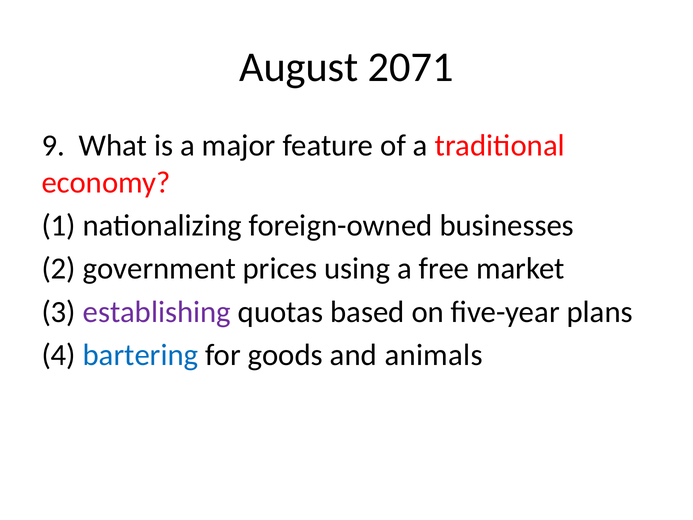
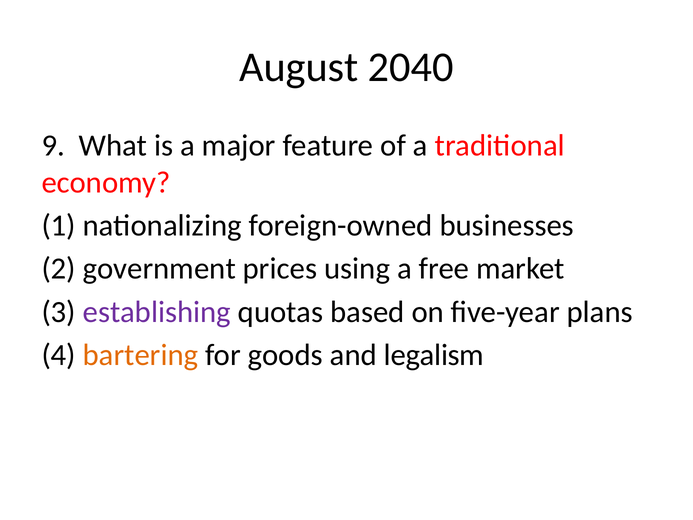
2071: 2071 -> 2040
bartering colour: blue -> orange
animals: animals -> legalism
